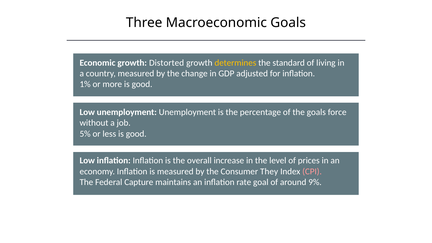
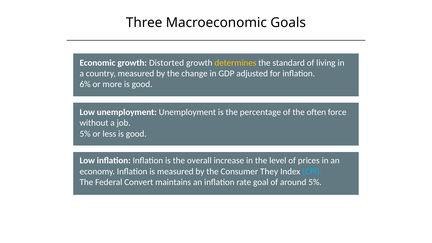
1%: 1% -> 6%
the goals: goals -> often
CPI colour: pink -> light blue
Capture: Capture -> Convert
around 9%: 9% -> 5%
